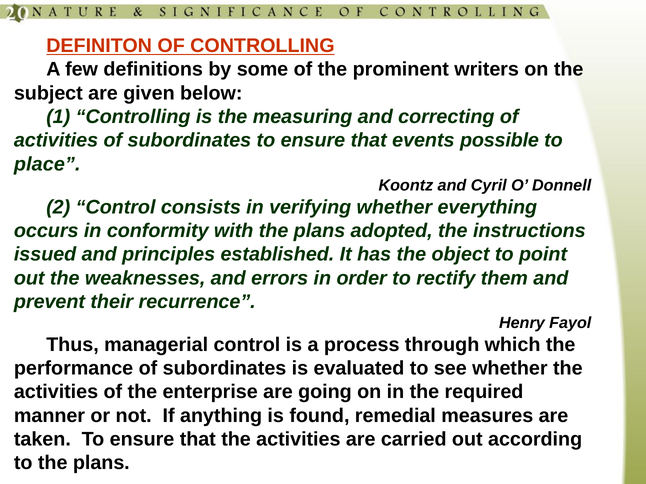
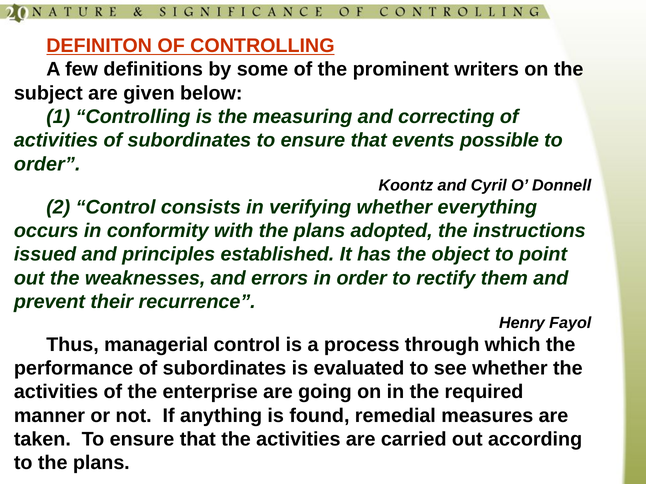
place at (47, 164): place -> order
